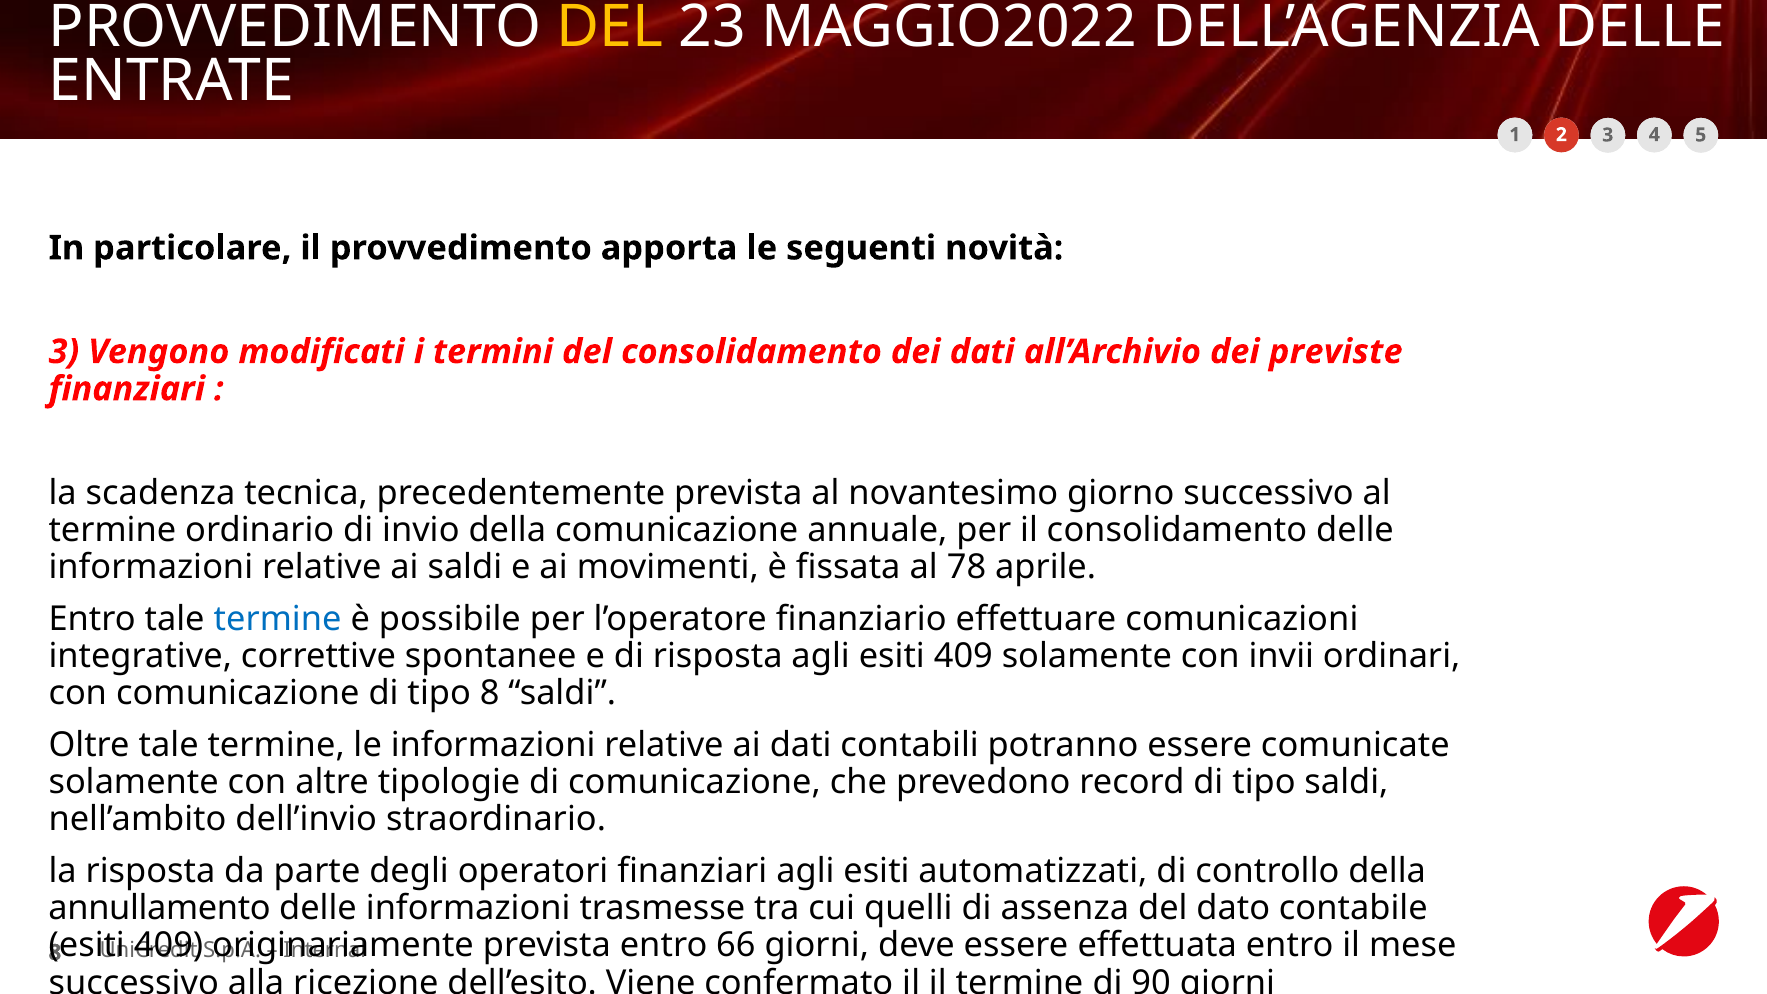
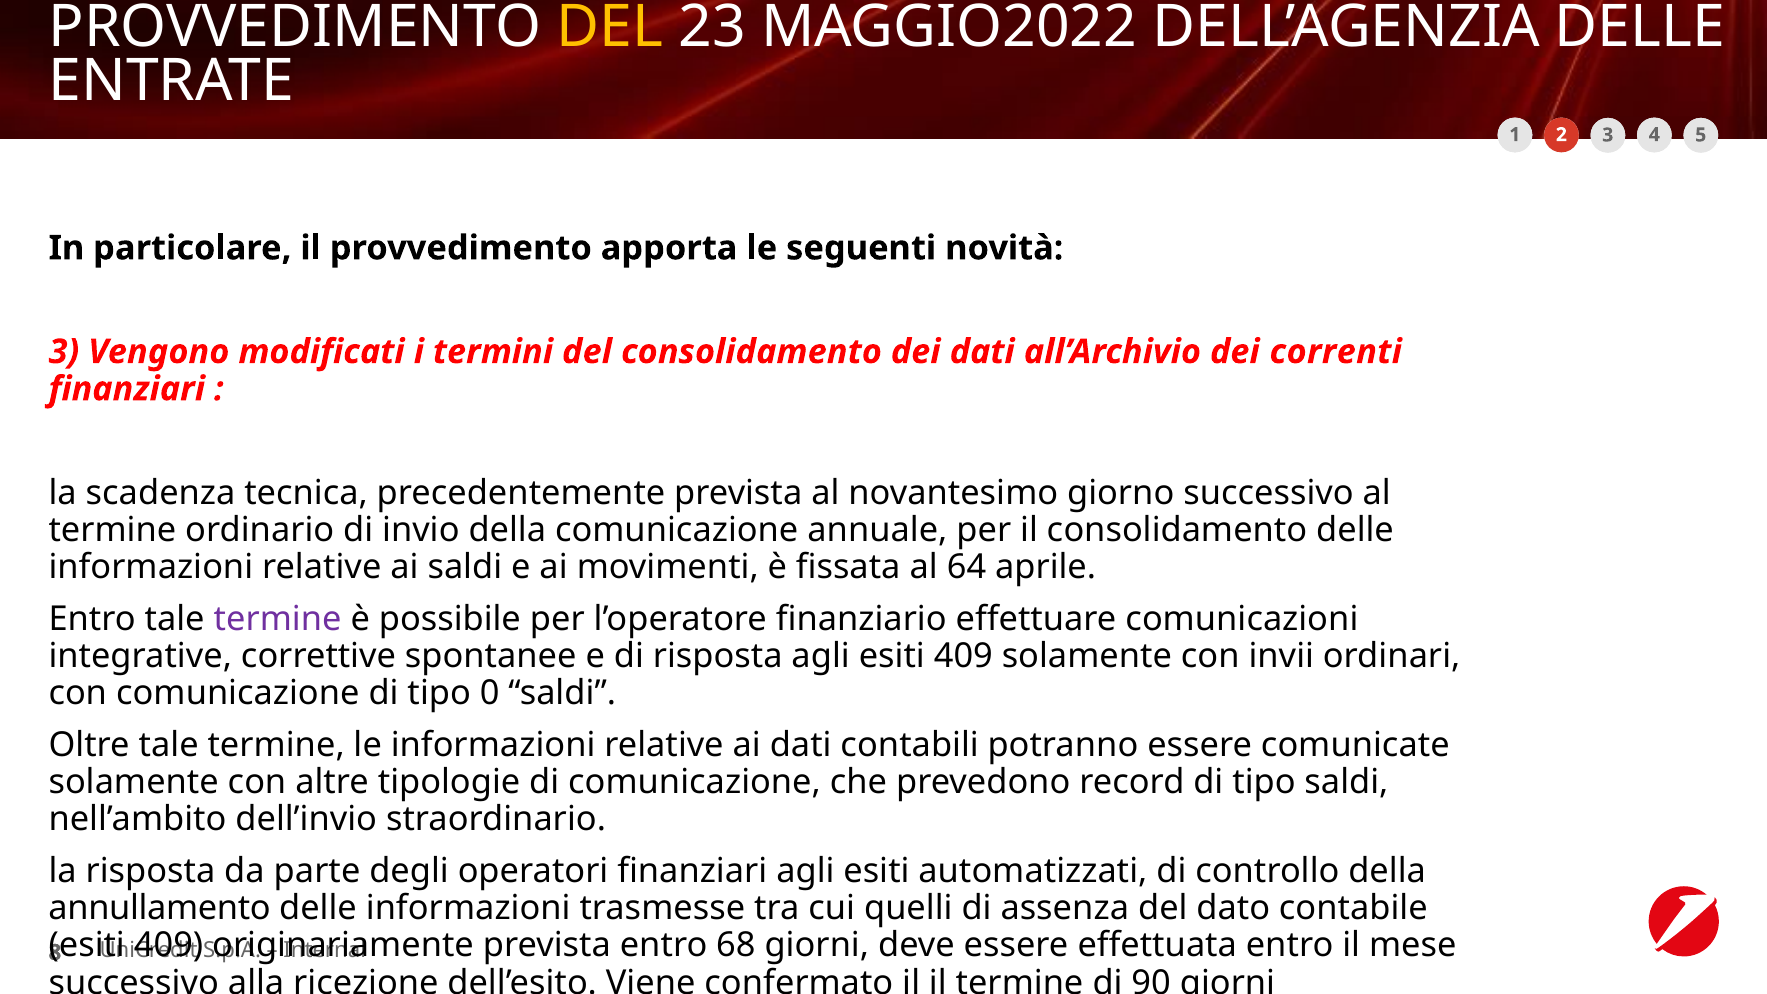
previste: previste -> correnti
78: 78 -> 64
termine at (278, 619) colour: blue -> purple
tipo 8: 8 -> 0
66: 66 -> 68
